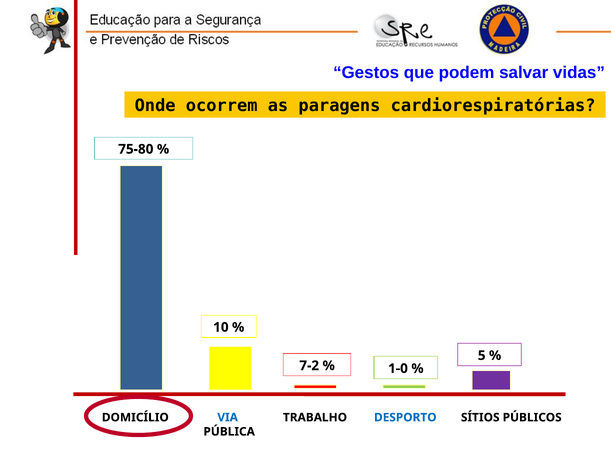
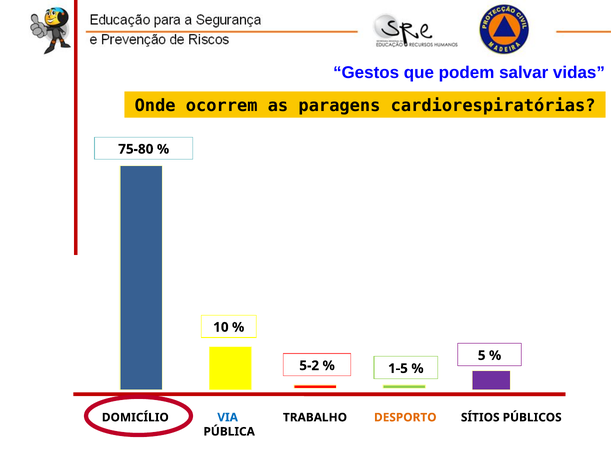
7-2: 7-2 -> 5-2
1-0: 1-0 -> 1-5
DESPORTO colour: blue -> orange
